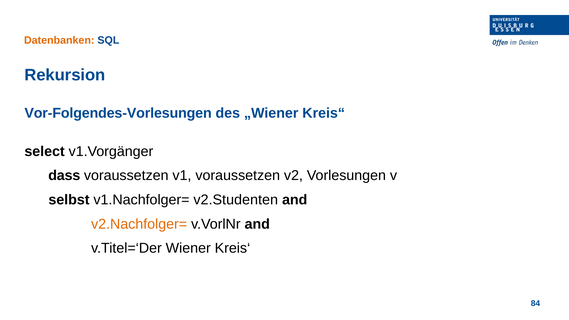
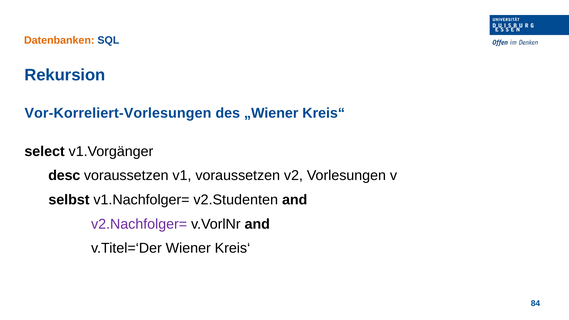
Vor-Folgendes-Vorlesungen: Vor-Folgendes-Vorlesungen -> Vor-Korreliert-Vorlesungen
dass: dass -> desc
v2.Nachfolger= colour: orange -> purple
